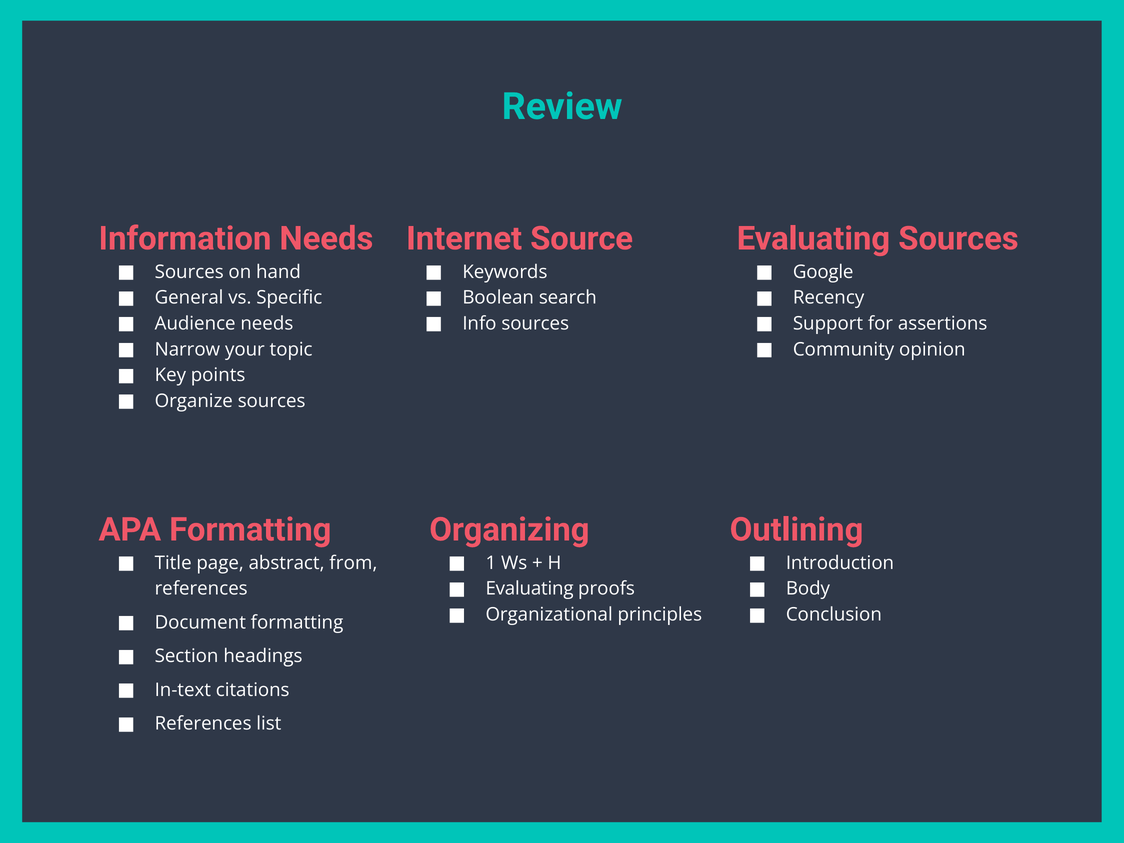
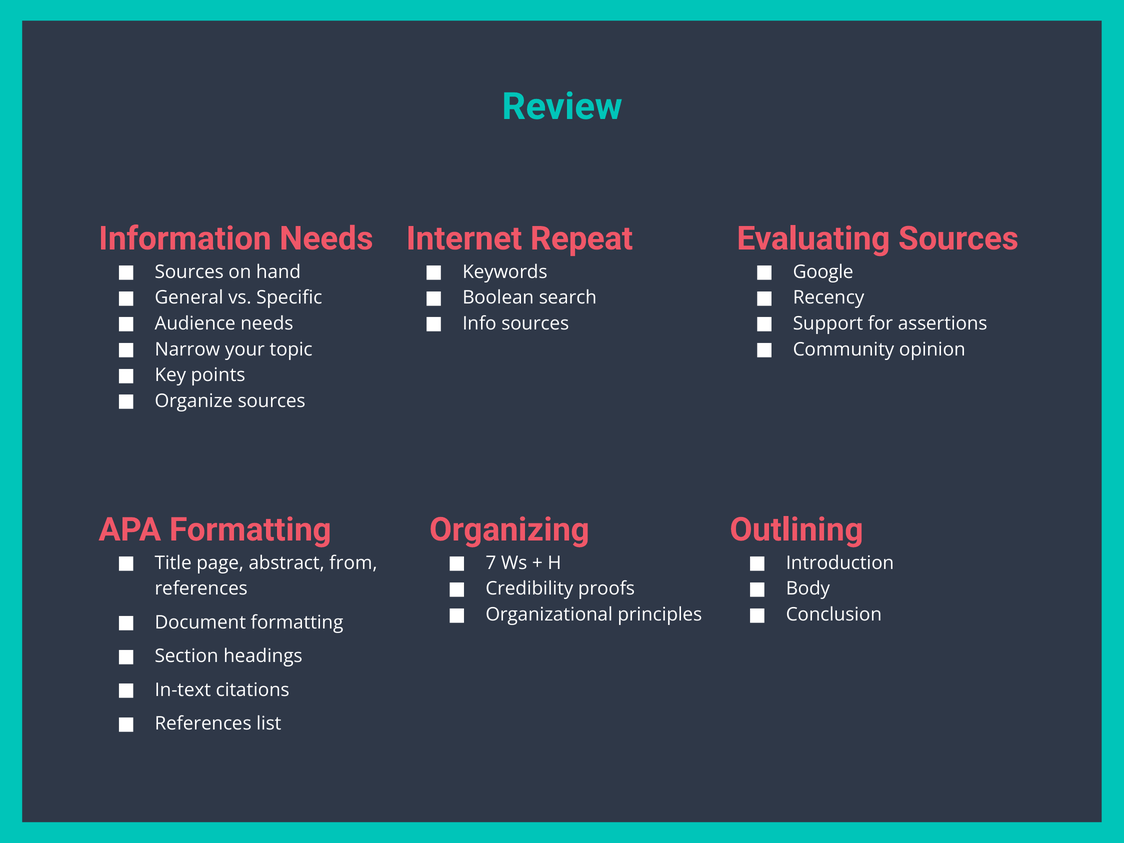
Source: Source -> Repeat
1: 1 -> 7
Evaluating at (530, 589): Evaluating -> Credibility
